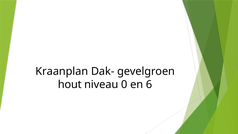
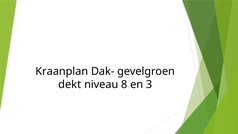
hout: hout -> dekt
0: 0 -> 8
6: 6 -> 3
